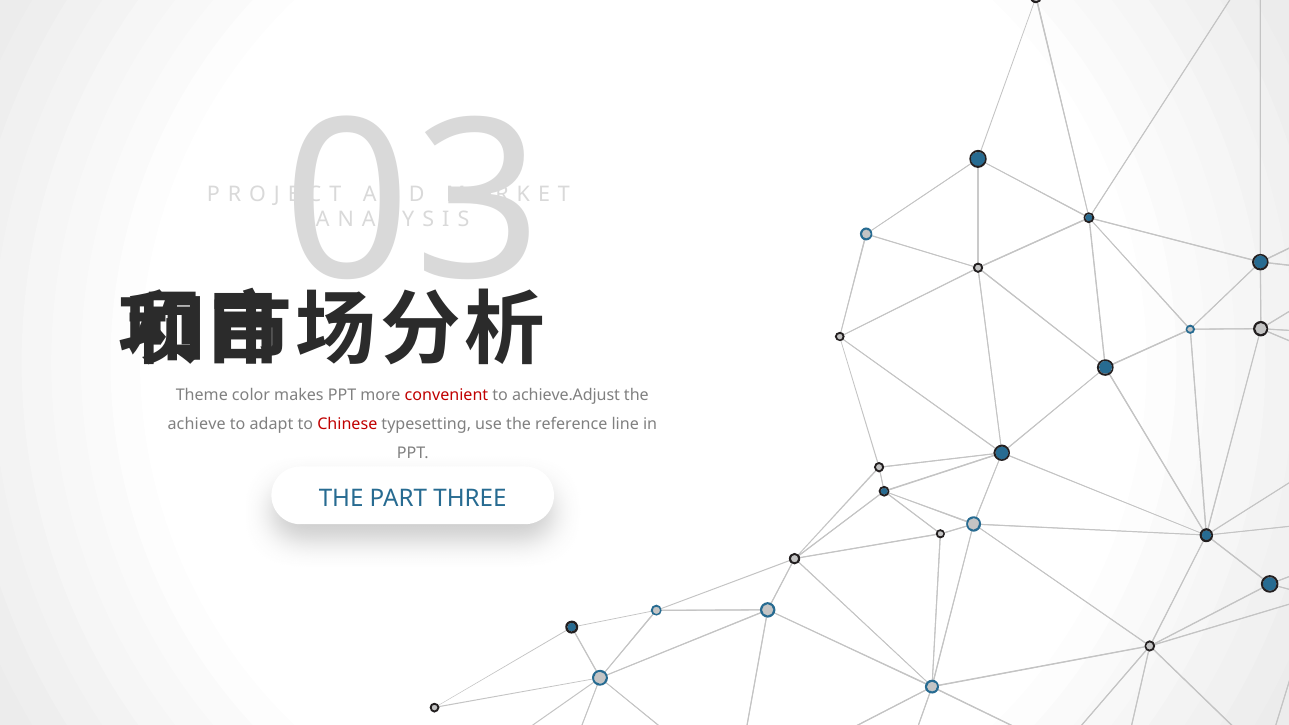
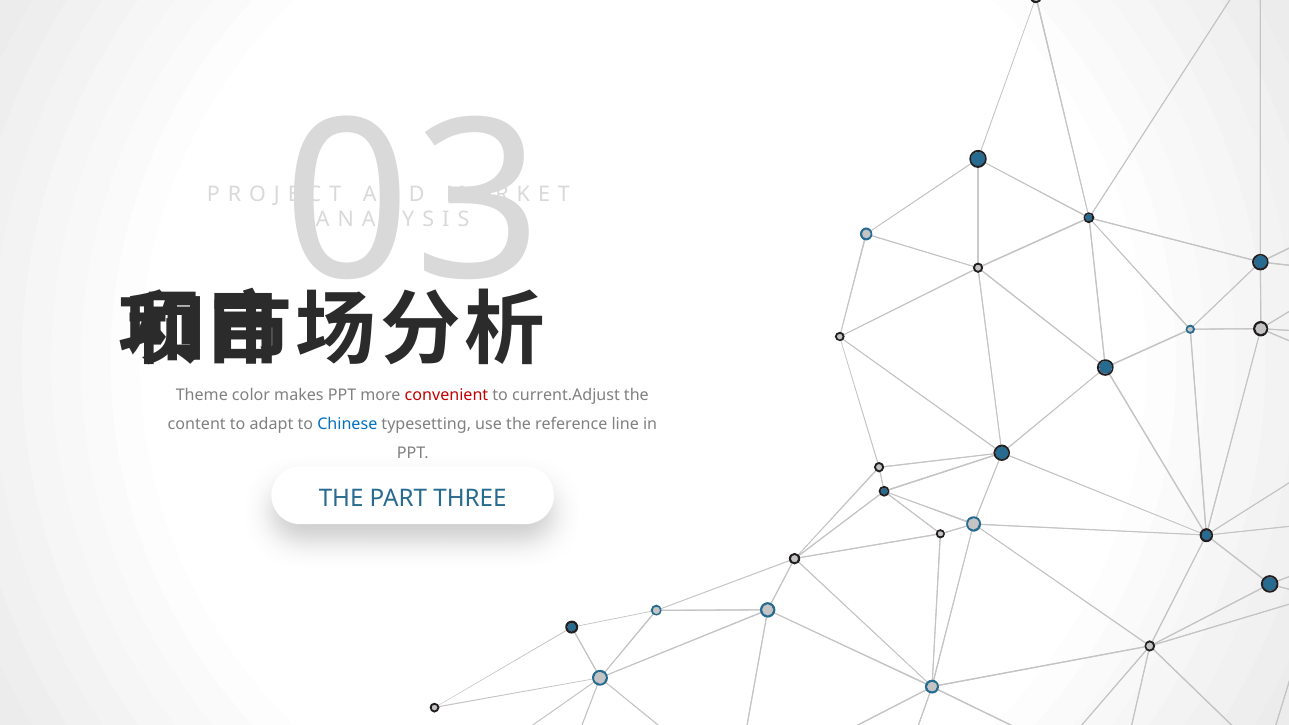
achieve.Adjust: achieve.Adjust -> current.Adjust
achieve: achieve -> content
Chinese colour: red -> blue
